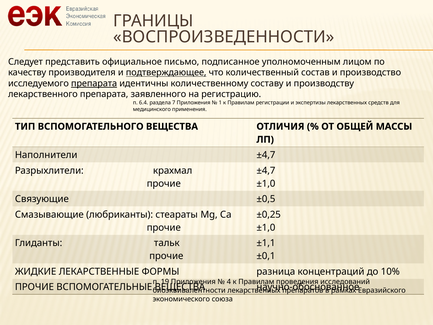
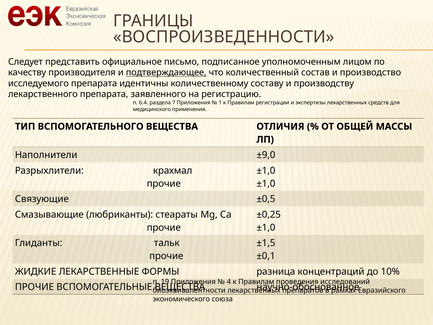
препарата at (94, 83) underline: present -> none
Наполнители ±4,7: ±4,7 -> ±9,0
±4,7 at (266, 170): ±4,7 -> ±1,0
±1,1: ±1,1 -> ±1,5
